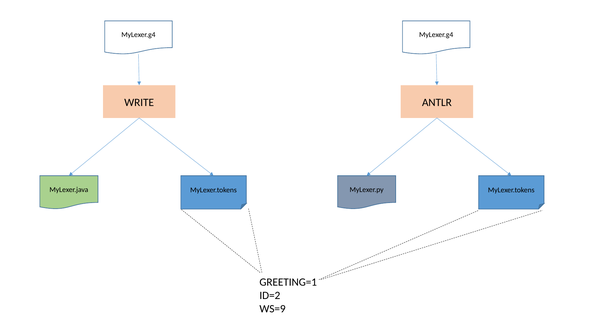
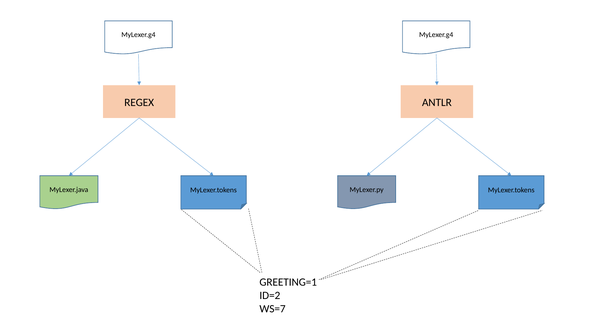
WRITE: WRITE -> REGEX
WS=9: WS=9 -> WS=7
